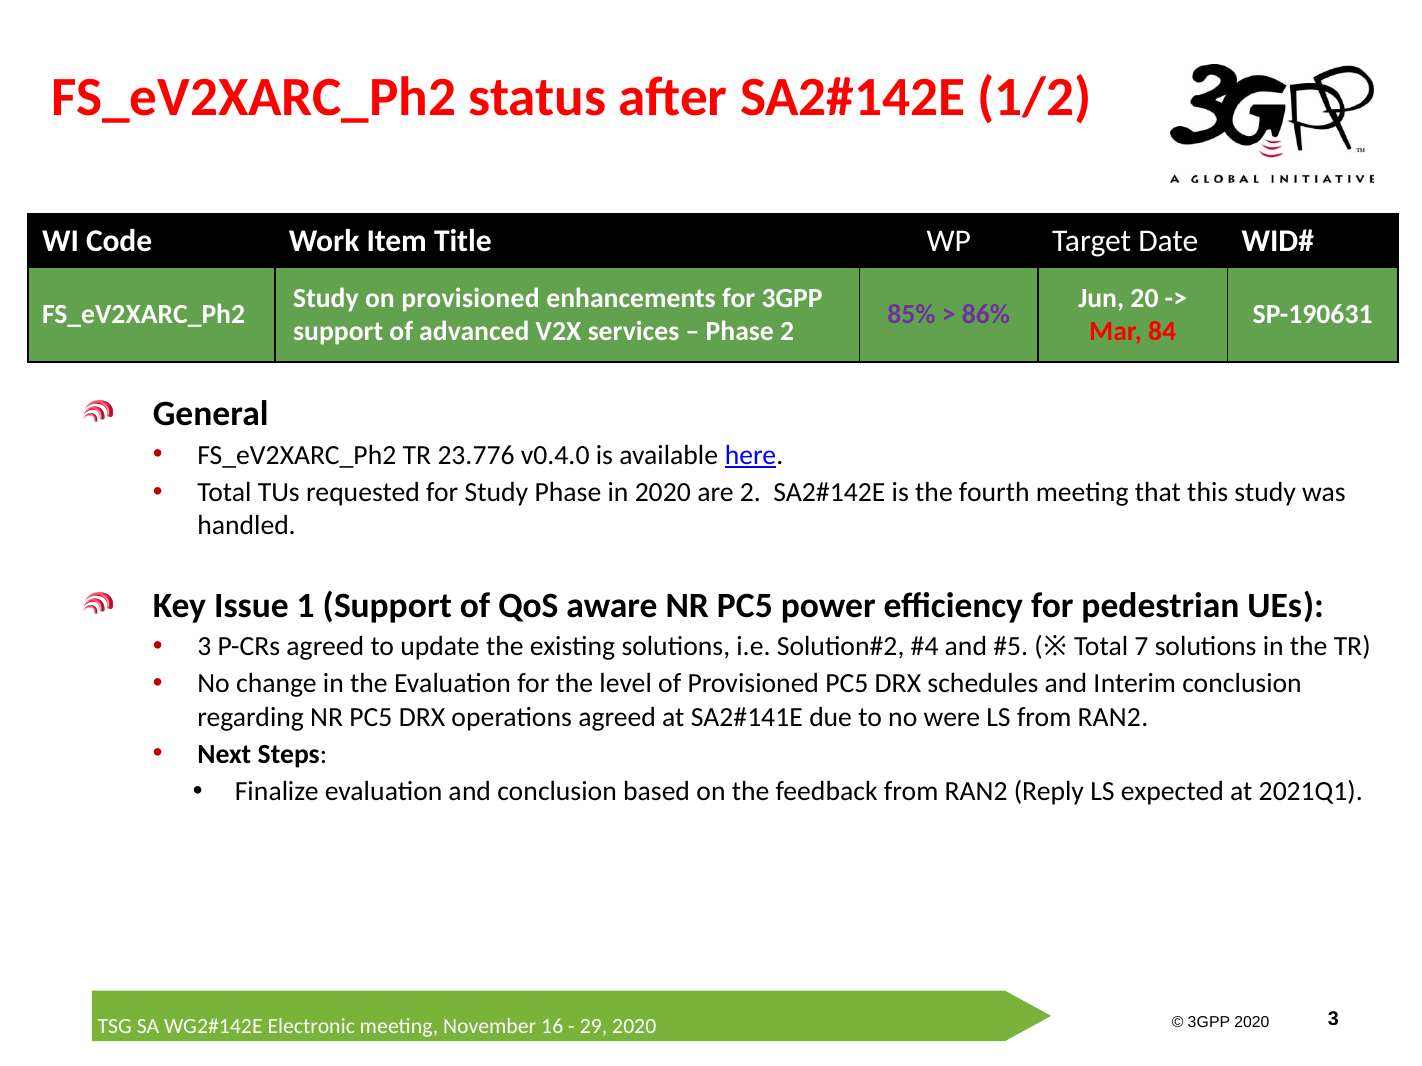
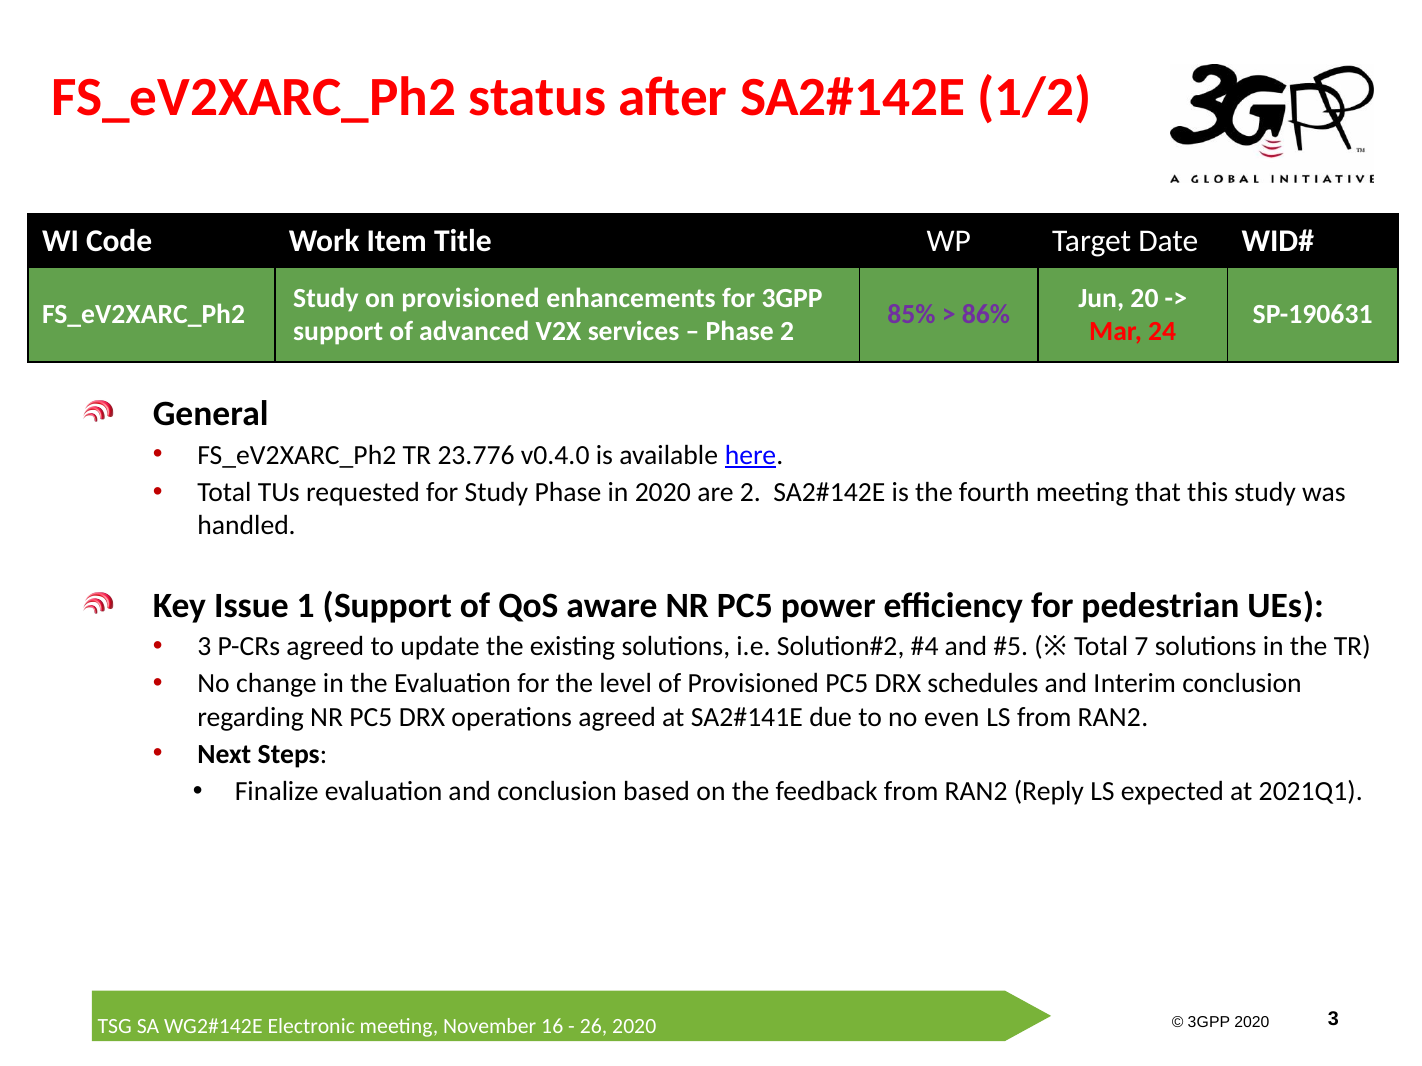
84: 84 -> 24
were: were -> even
29: 29 -> 26
